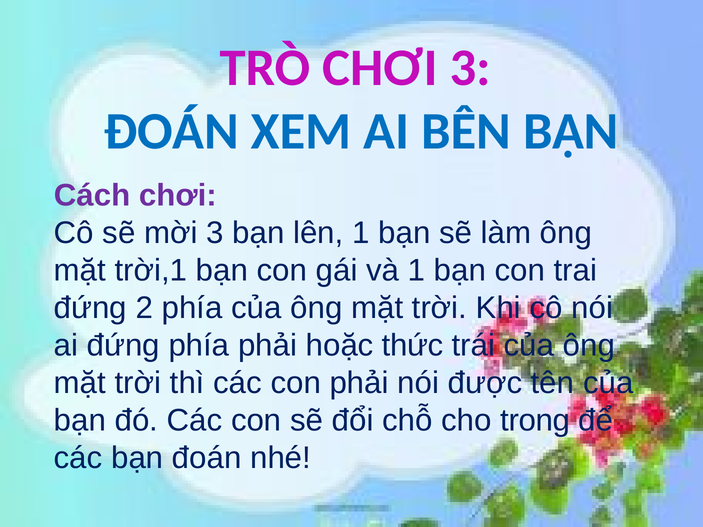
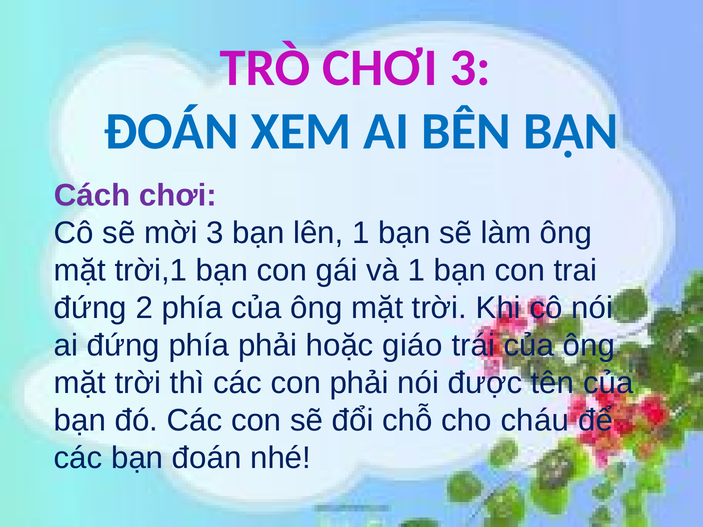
thức: thức -> giáo
trong: trong -> cháu
